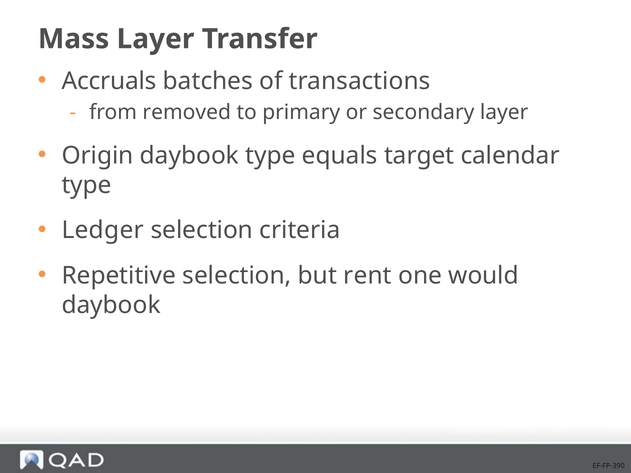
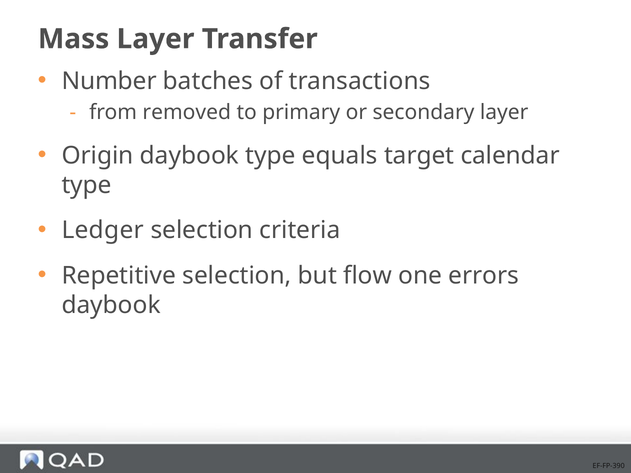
Accruals: Accruals -> Number
rent: rent -> flow
would: would -> errors
